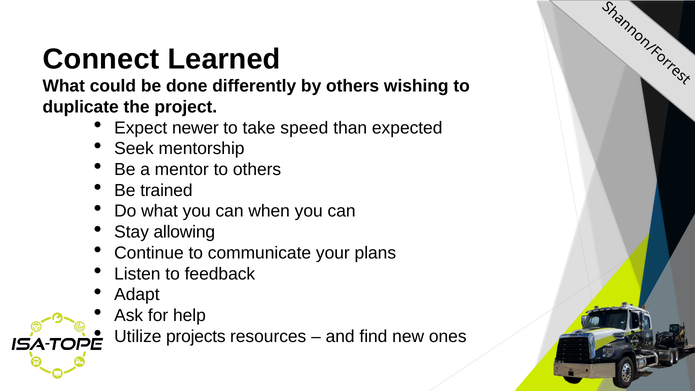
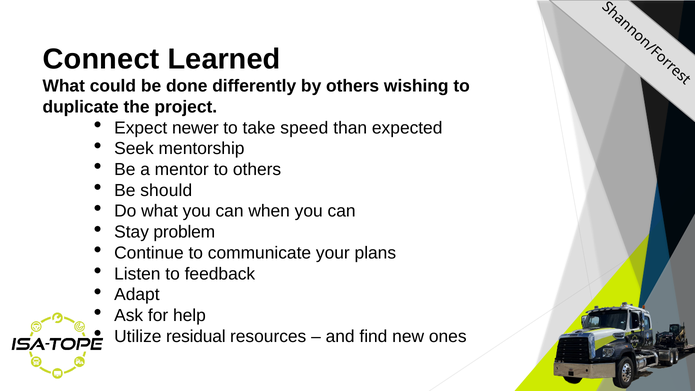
trained: trained -> should
allowing: allowing -> problem
projects: projects -> residual
